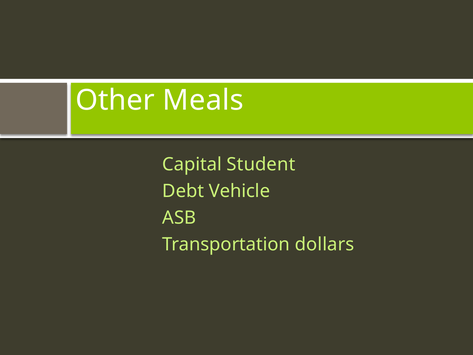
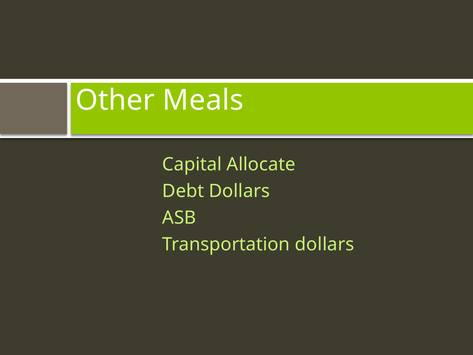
Student: Student -> Allocate
Debt Vehicle: Vehicle -> Dollars
